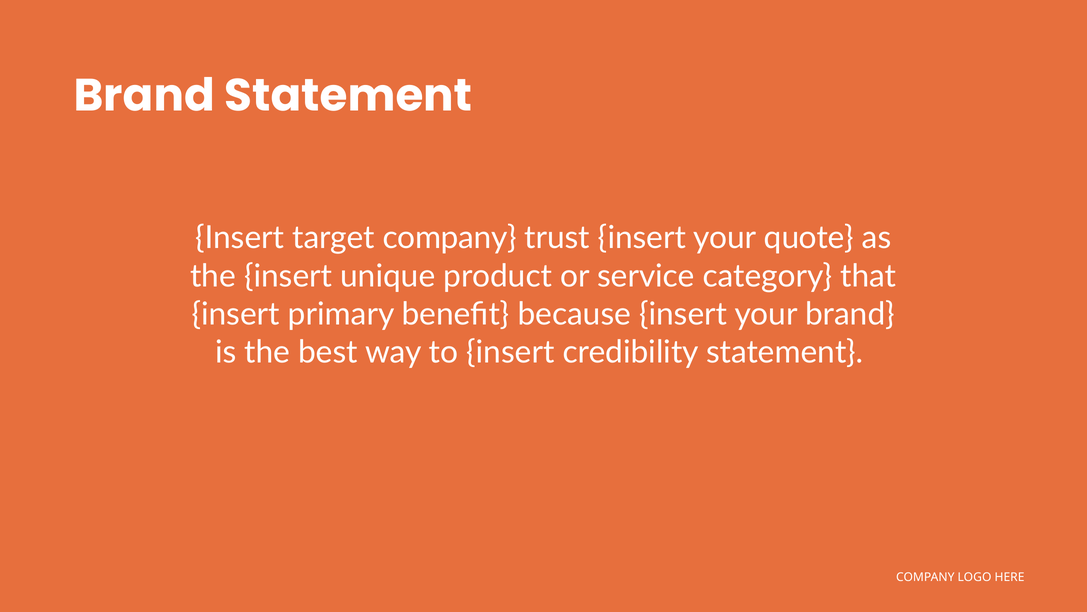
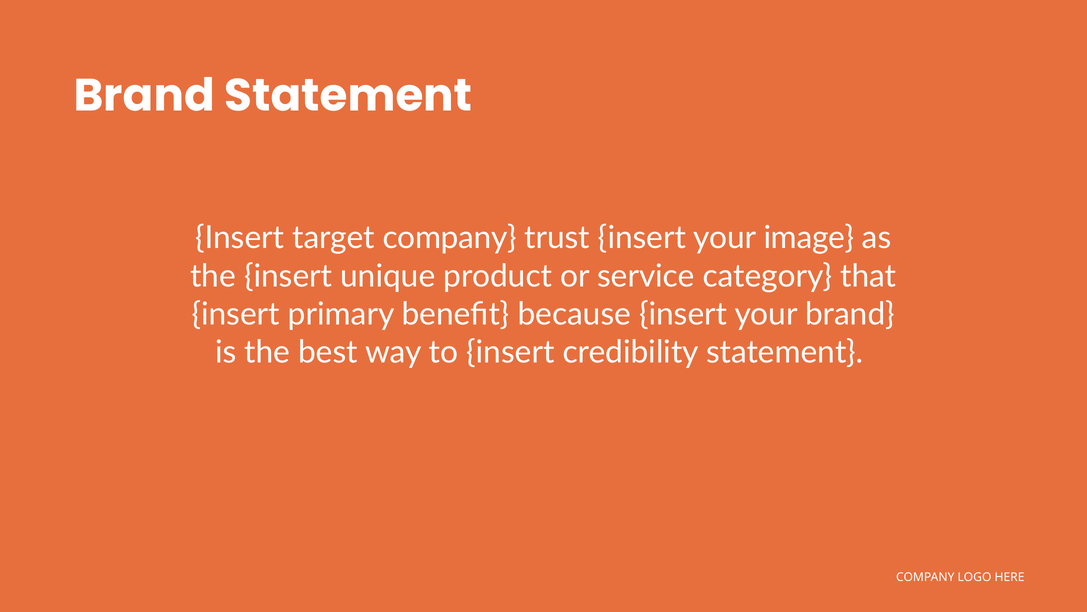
quote: quote -> image
